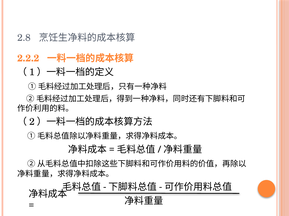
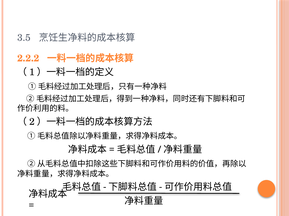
2.8: 2.8 -> 3.5
